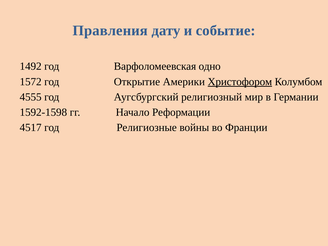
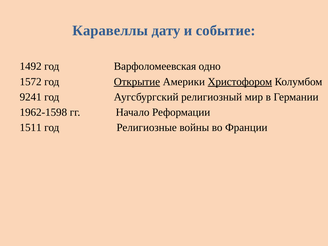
Правления: Правления -> Каравеллы
Открытие underline: none -> present
4555: 4555 -> 9241
1592-1598: 1592-1598 -> 1962-1598
4517: 4517 -> 1511
